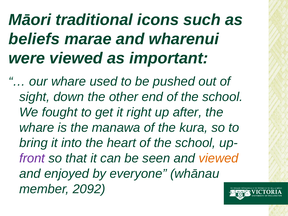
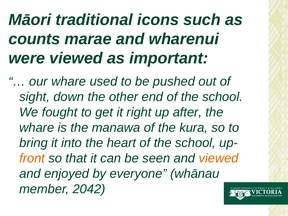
beliefs: beliefs -> counts
front colour: purple -> orange
2092: 2092 -> 2042
